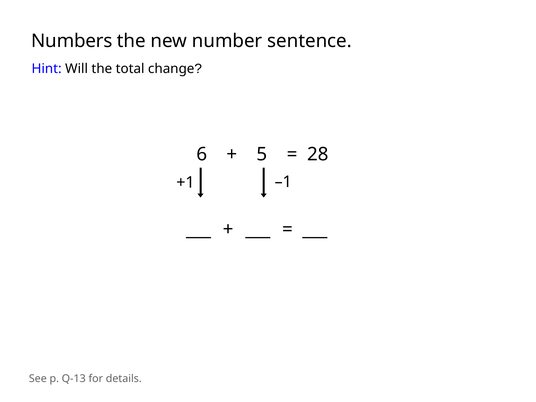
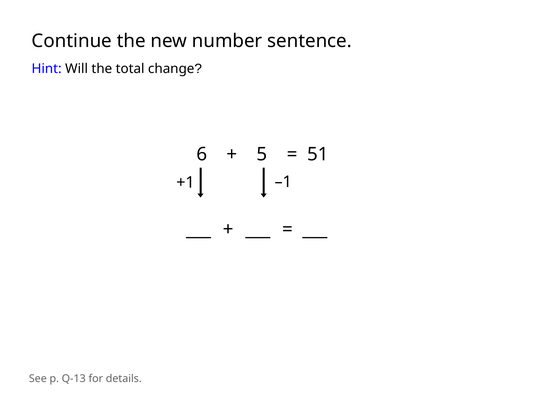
Numbers: Numbers -> Continue
28: 28 -> 51
